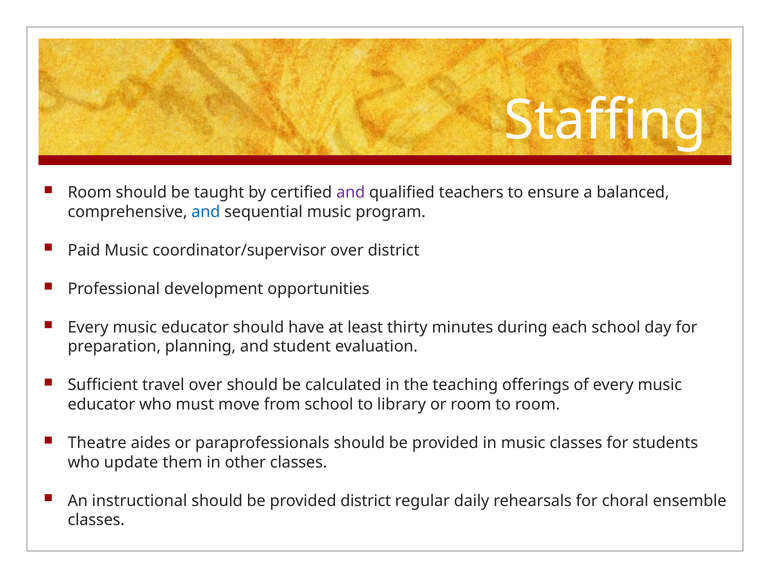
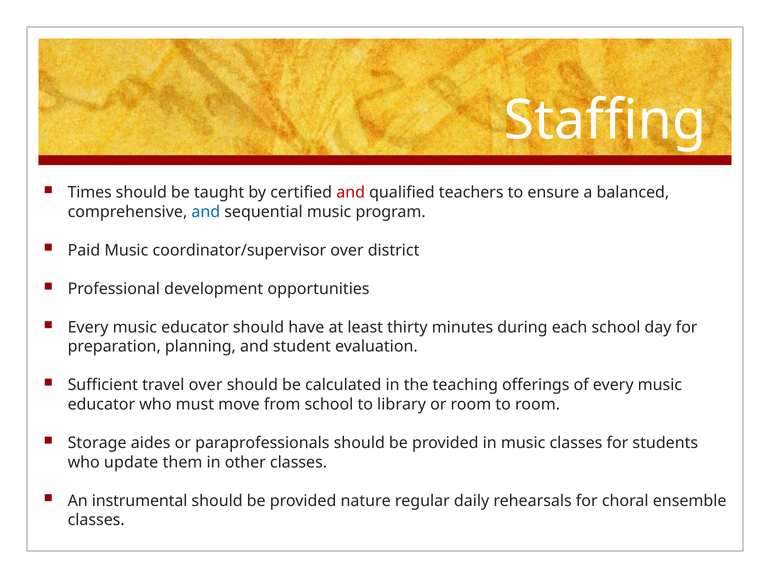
Room at (90, 192): Room -> Times
and at (351, 192) colour: purple -> red
Theatre: Theatre -> Storage
instructional: instructional -> instrumental
provided district: district -> nature
